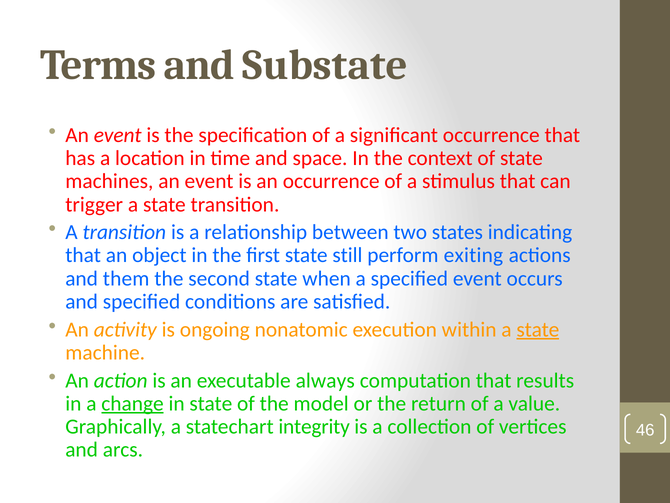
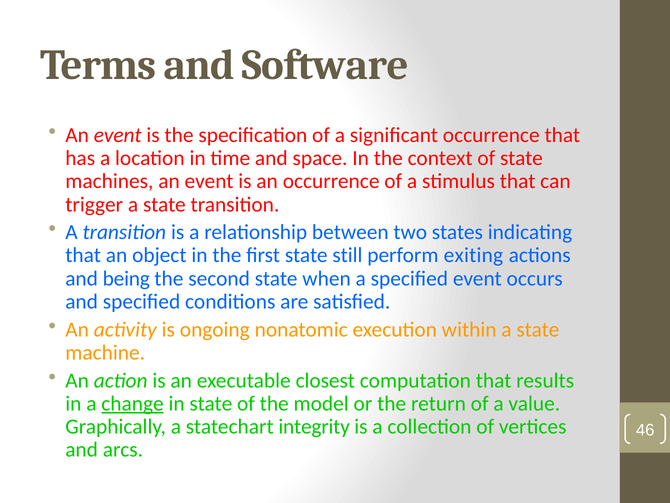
Substate: Substate -> Software
them: them -> being
state at (538, 329) underline: present -> none
always: always -> closest
